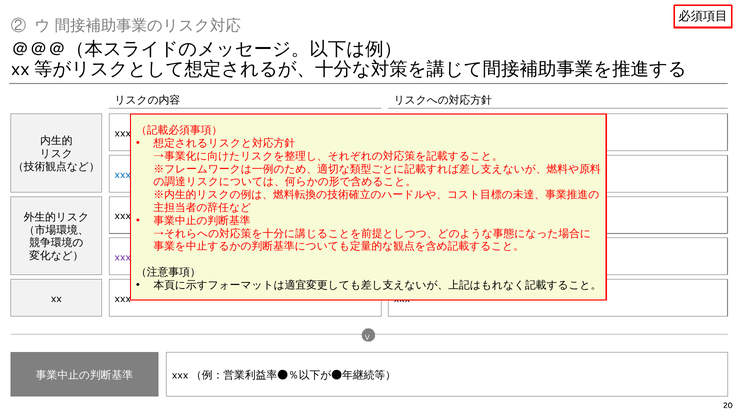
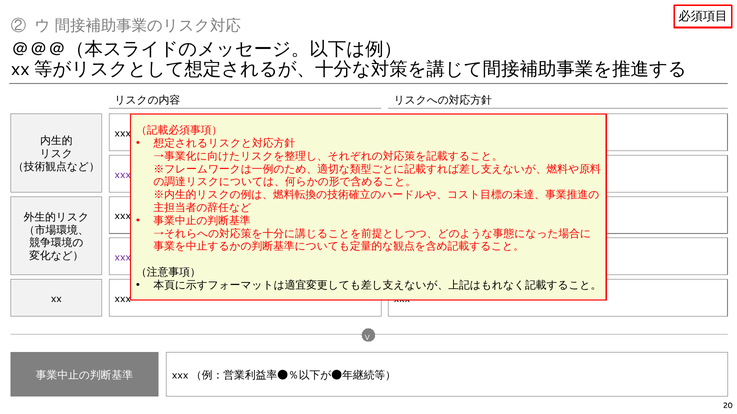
xxx at (123, 175) colour: blue -> purple
